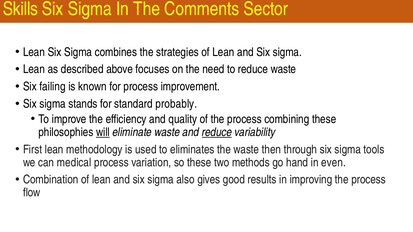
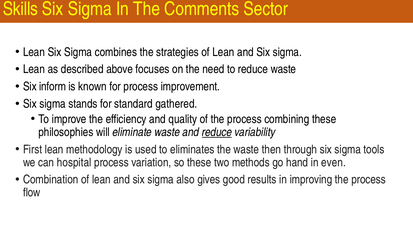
failing: failing -> inform
probably: probably -> gathered
will underline: present -> none
medical: medical -> hospital
